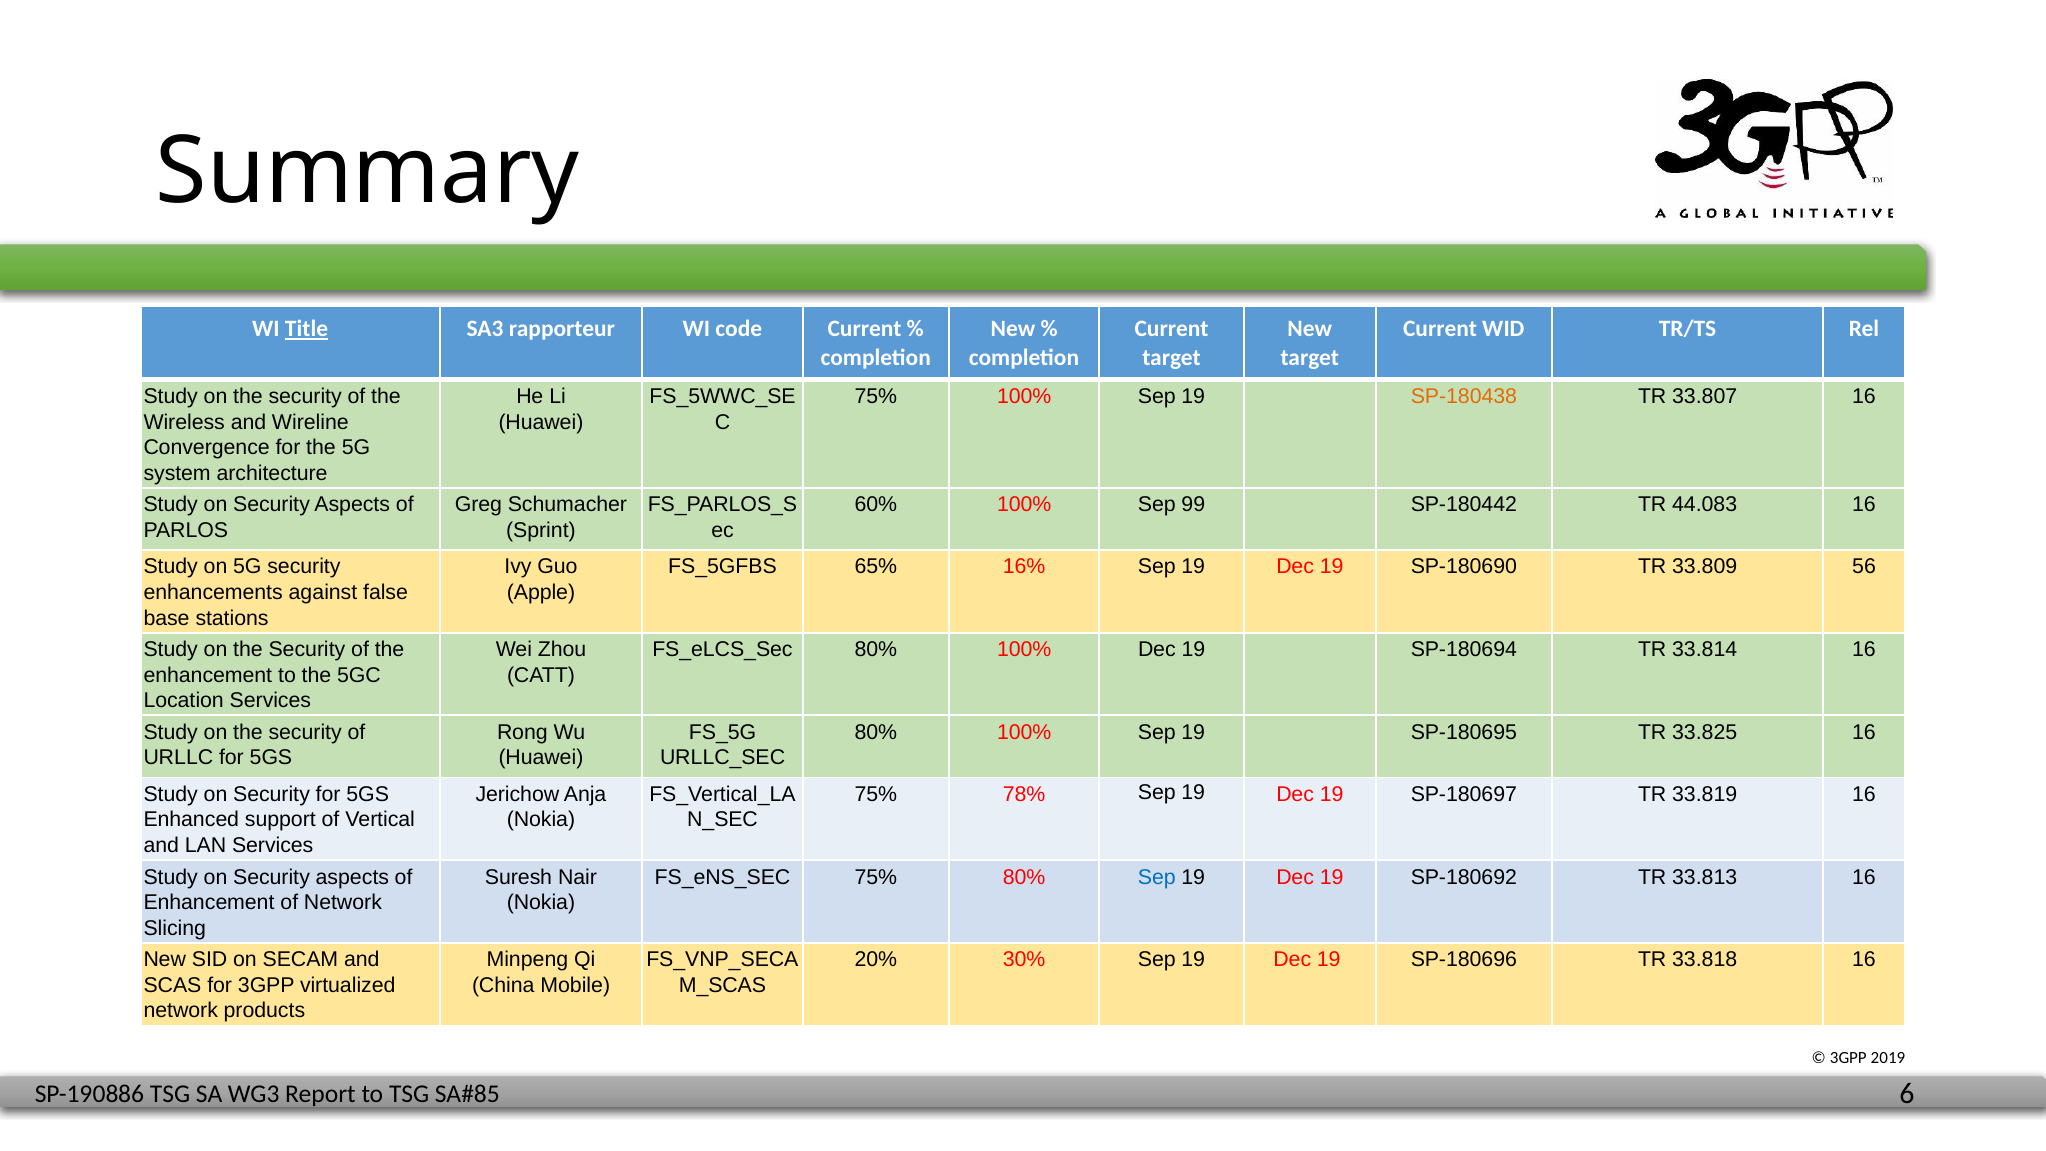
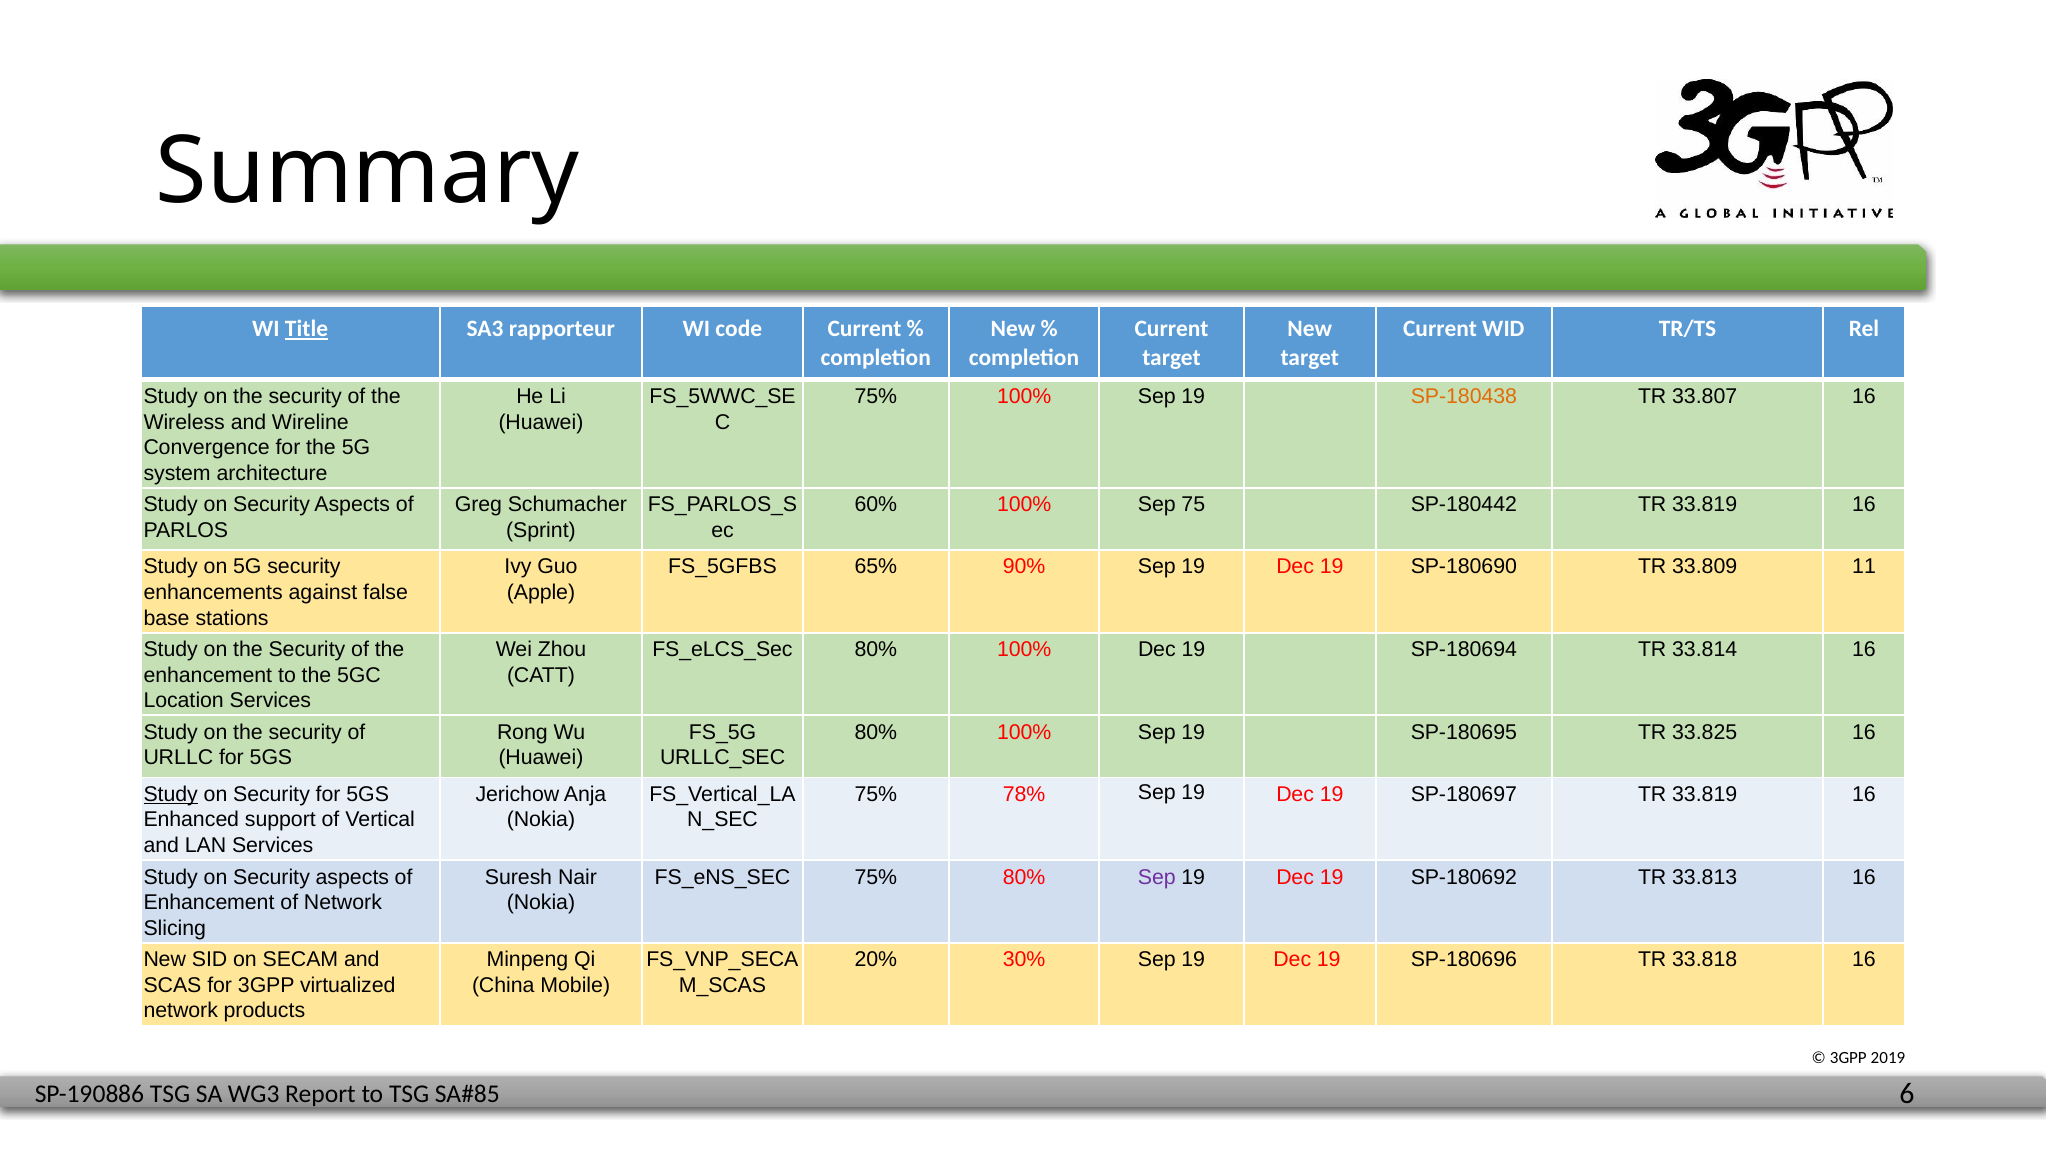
99: 99 -> 75
SP-180442 TR 44.083: 44.083 -> 33.819
16%: 16% -> 90%
56: 56 -> 11
Study at (171, 794) underline: none -> present
Sep at (1157, 877) colour: blue -> purple
